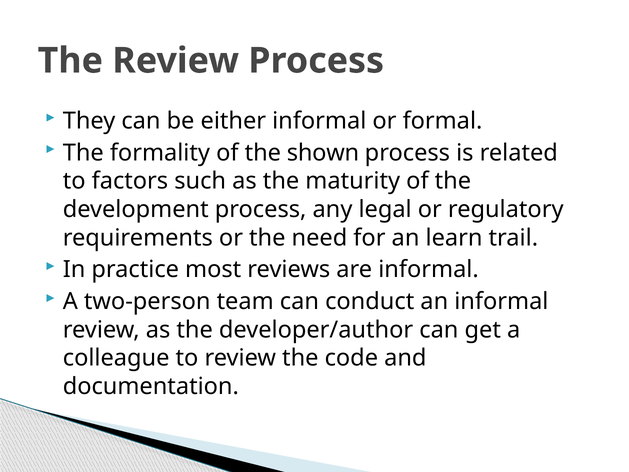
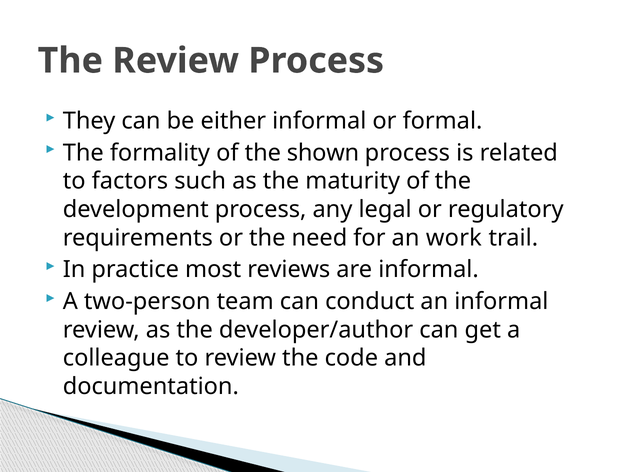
learn: learn -> work
